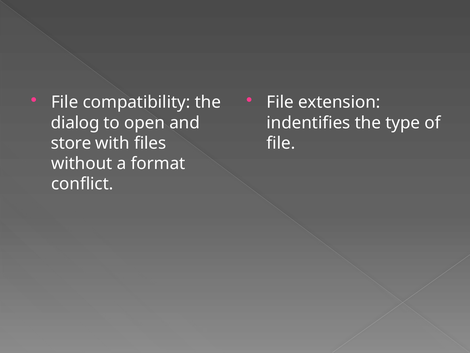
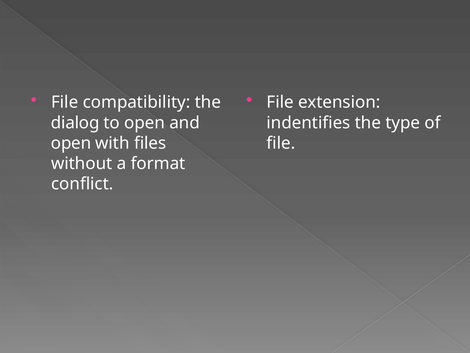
store at (71, 143): store -> open
